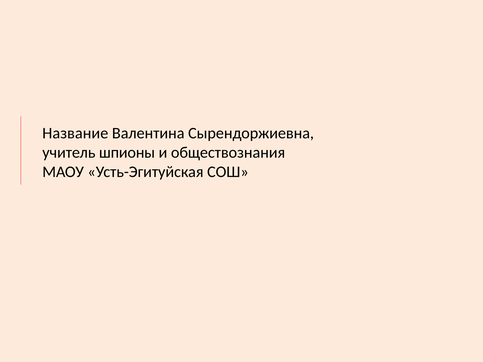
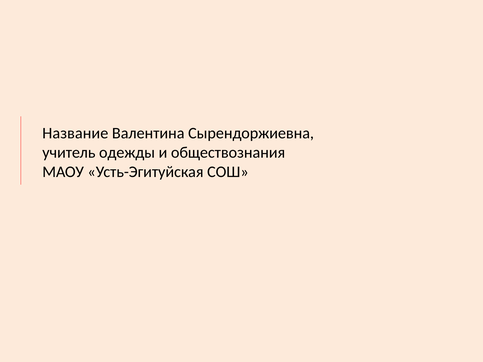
шпионы: шпионы -> одежды
